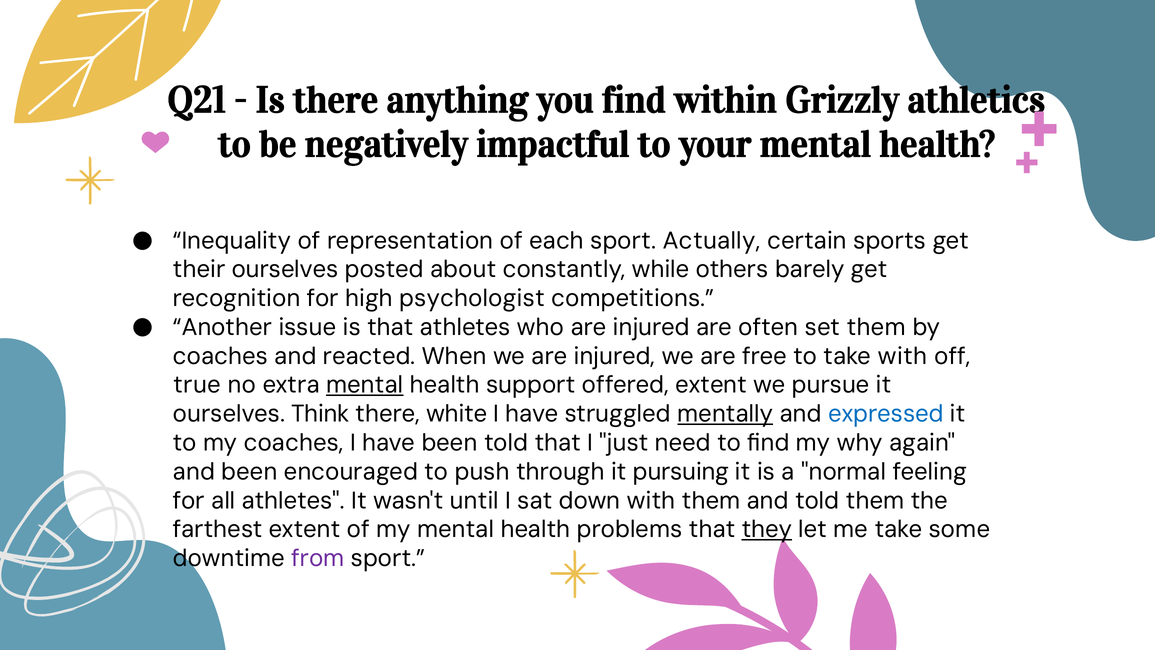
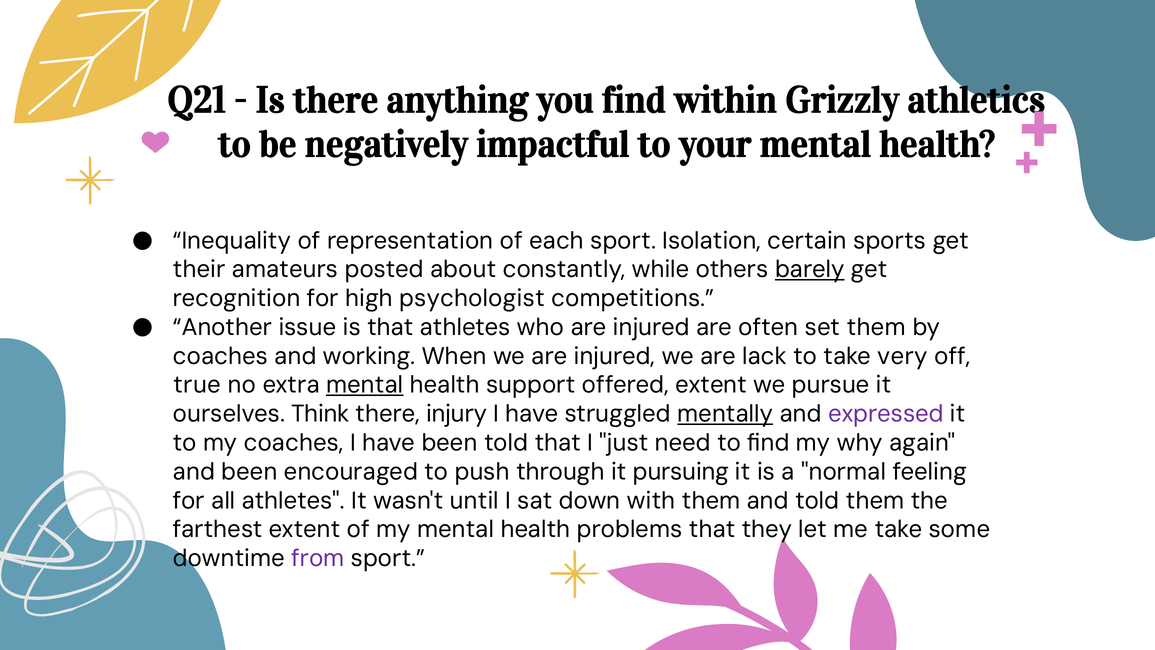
Actually: Actually -> Isolation
their ourselves: ourselves -> amateurs
barely underline: none -> present
reacted: reacted -> working
free: free -> lack
take with: with -> very
white: white -> injury
expressed colour: blue -> purple
they underline: present -> none
